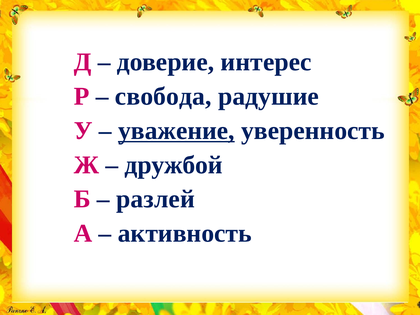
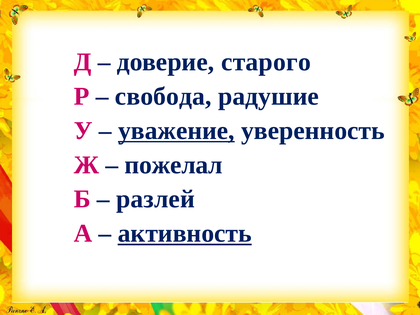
интерес: интерес -> старого
дружбой: дружбой -> пожелал
активность underline: none -> present
